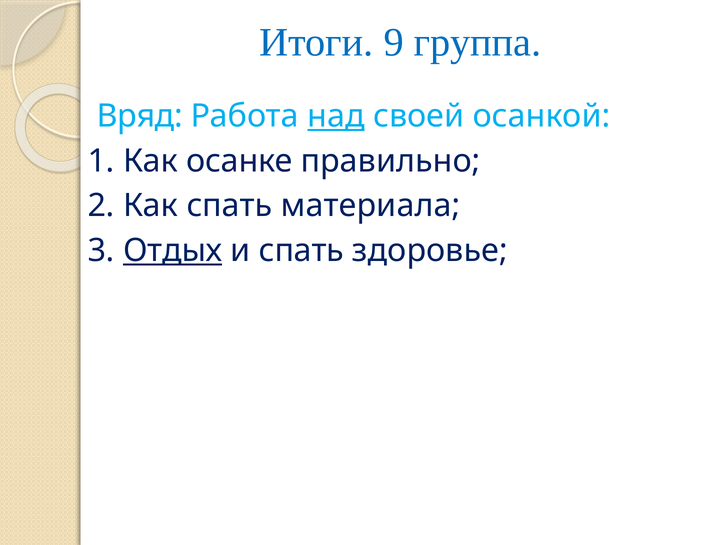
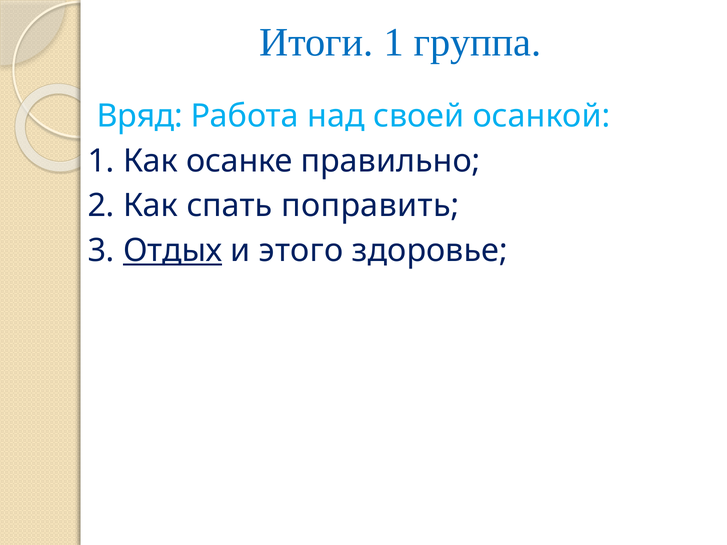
Итоги 9: 9 -> 1
над underline: present -> none
материала: материала -> поправить
и спать: спать -> этого
